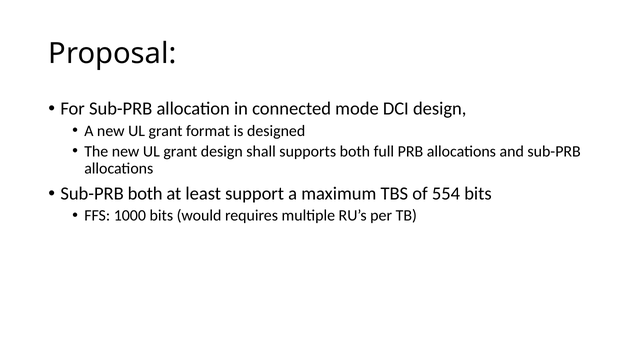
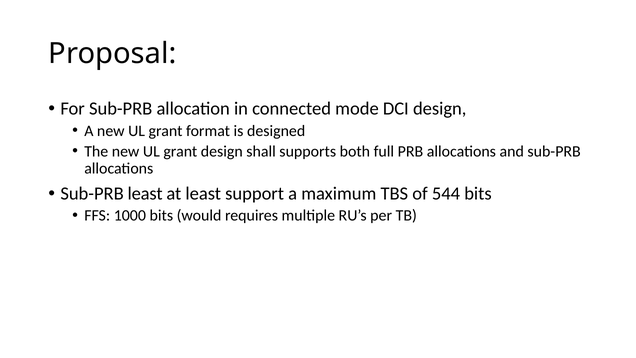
Sub-PRB both: both -> least
554: 554 -> 544
